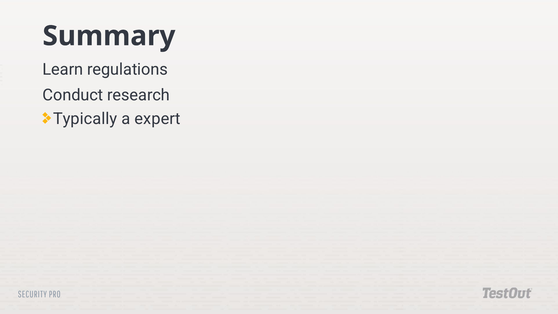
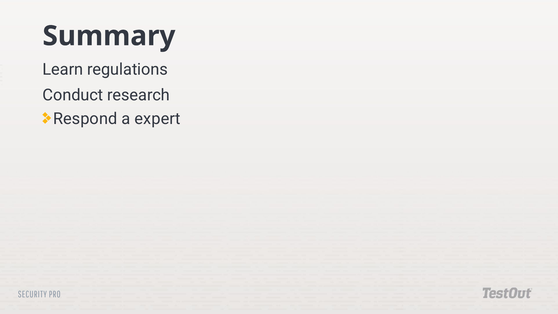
Typically: Typically -> Respond
